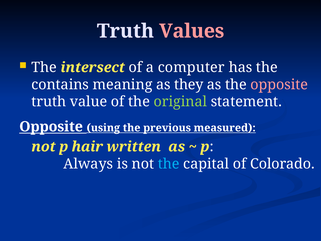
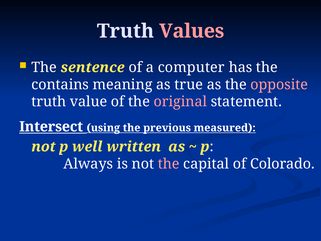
intersect: intersect -> sentence
they: they -> true
original colour: light green -> pink
Opposite at (51, 127): Opposite -> Intersect
hair: hair -> well
the at (169, 164) colour: light blue -> pink
